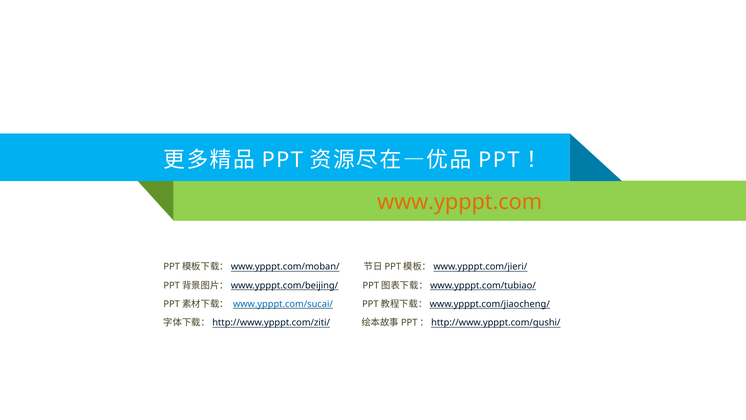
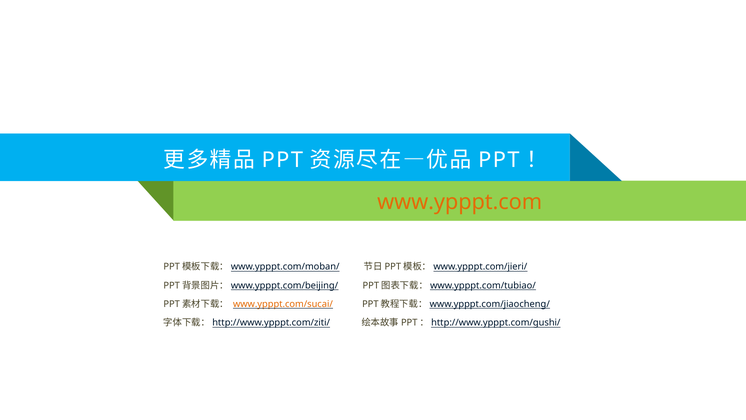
www.ypppt.com/sucai/ colour: blue -> orange
